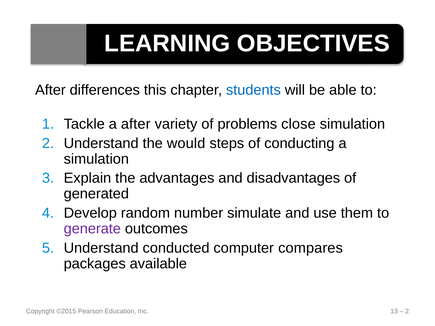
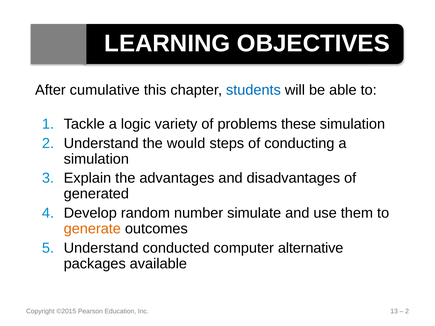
differences: differences -> cumulative
a after: after -> logic
close: close -> these
generate colour: purple -> orange
compares: compares -> alternative
